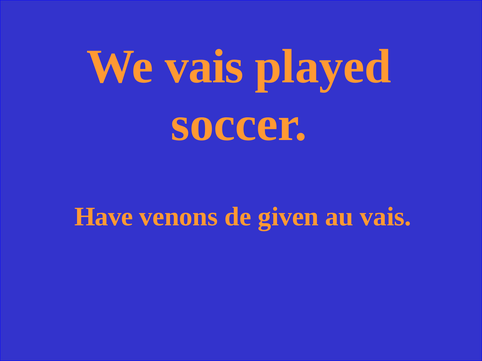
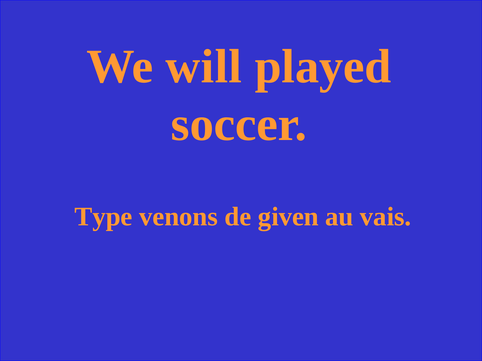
We vais: vais -> will
Have: Have -> Type
